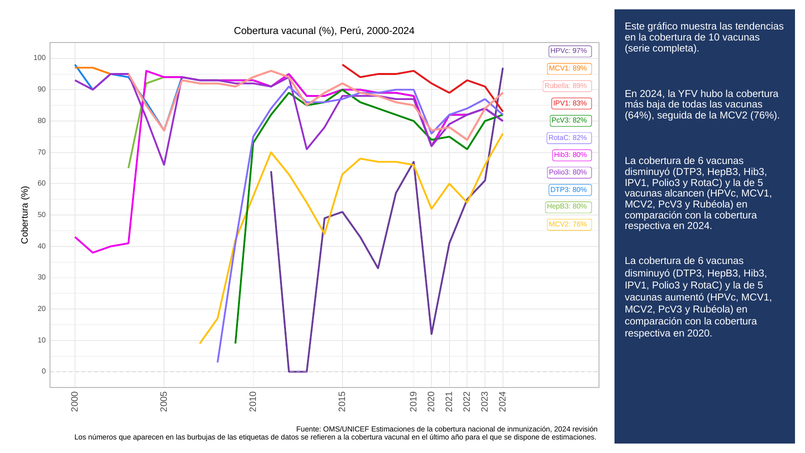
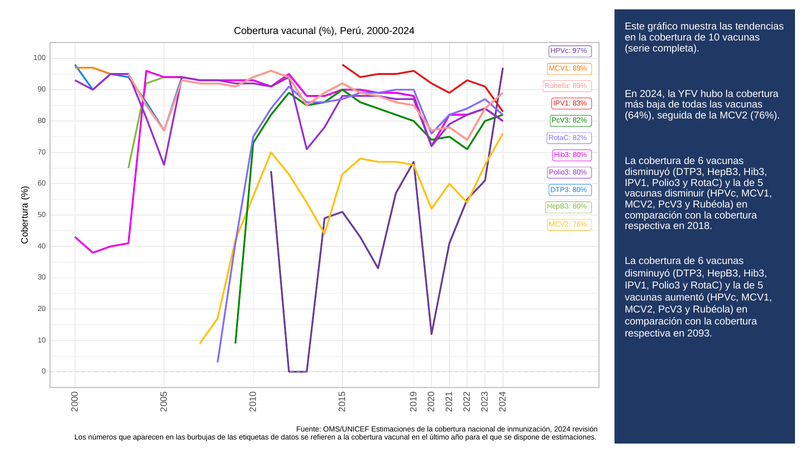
alcancen: alcancen -> disminuir
respectiva en 2024: 2024 -> 2018
2020: 2020 -> 2093
